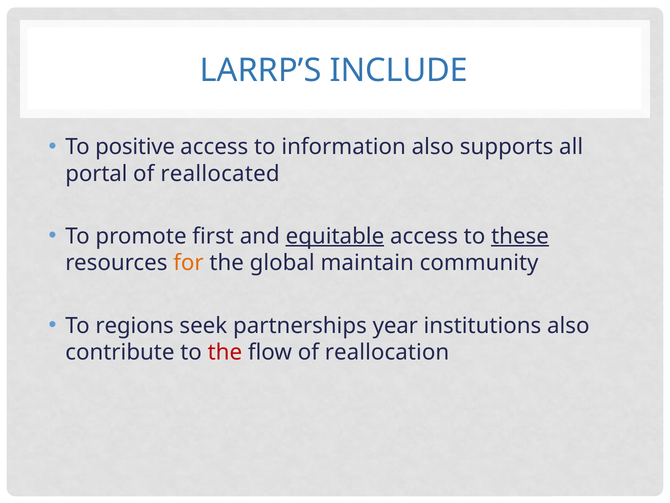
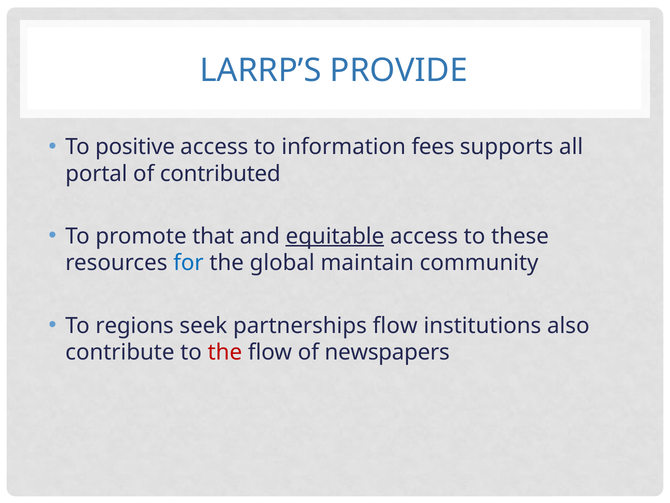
INCLUDE: INCLUDE -> PROVIDE
information also: also -> fees
reallocated: reallocated -> contributed
first: first -> that
these underline: present -> none
for colour: orange -> blue
partnerships year: year -> flow
reallocation: reallocation -> newspapers
